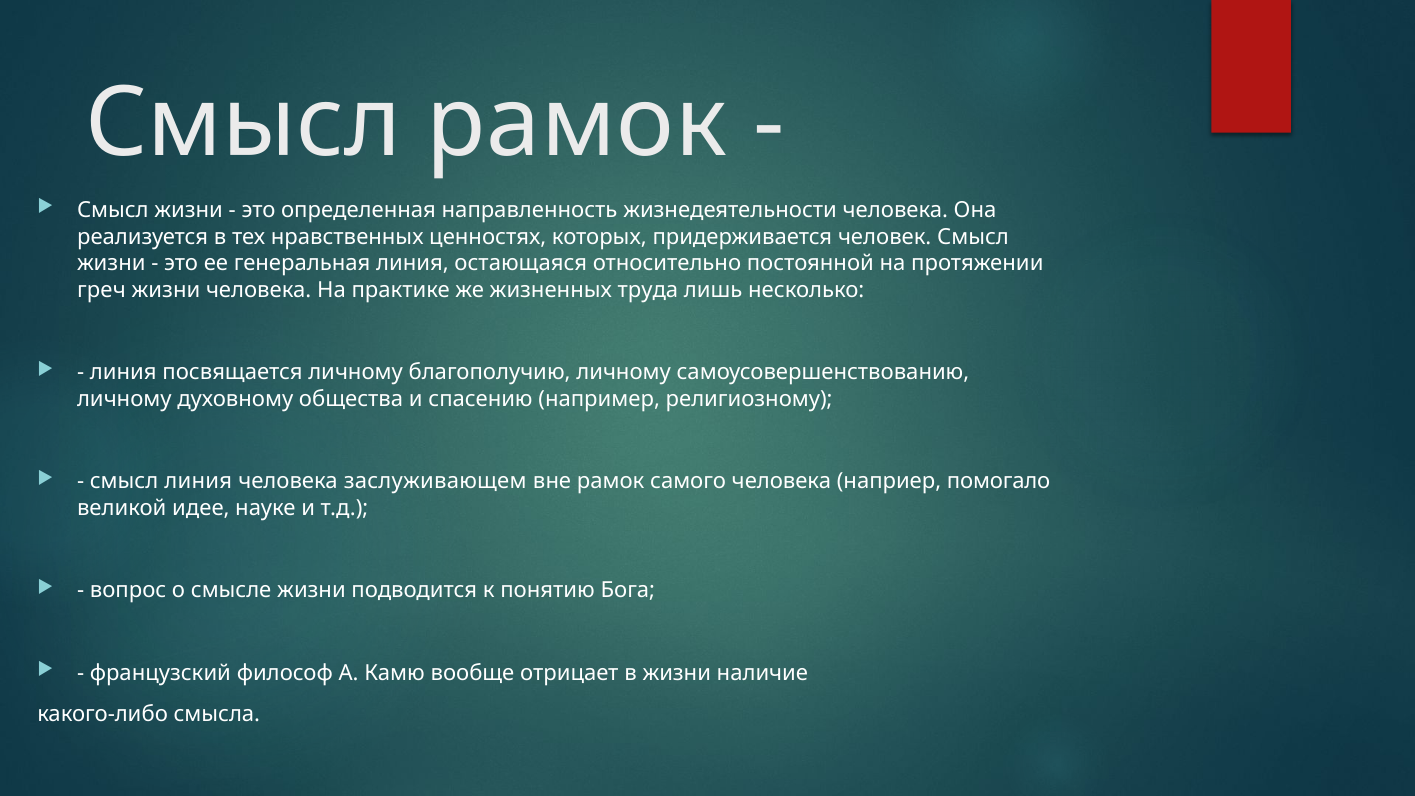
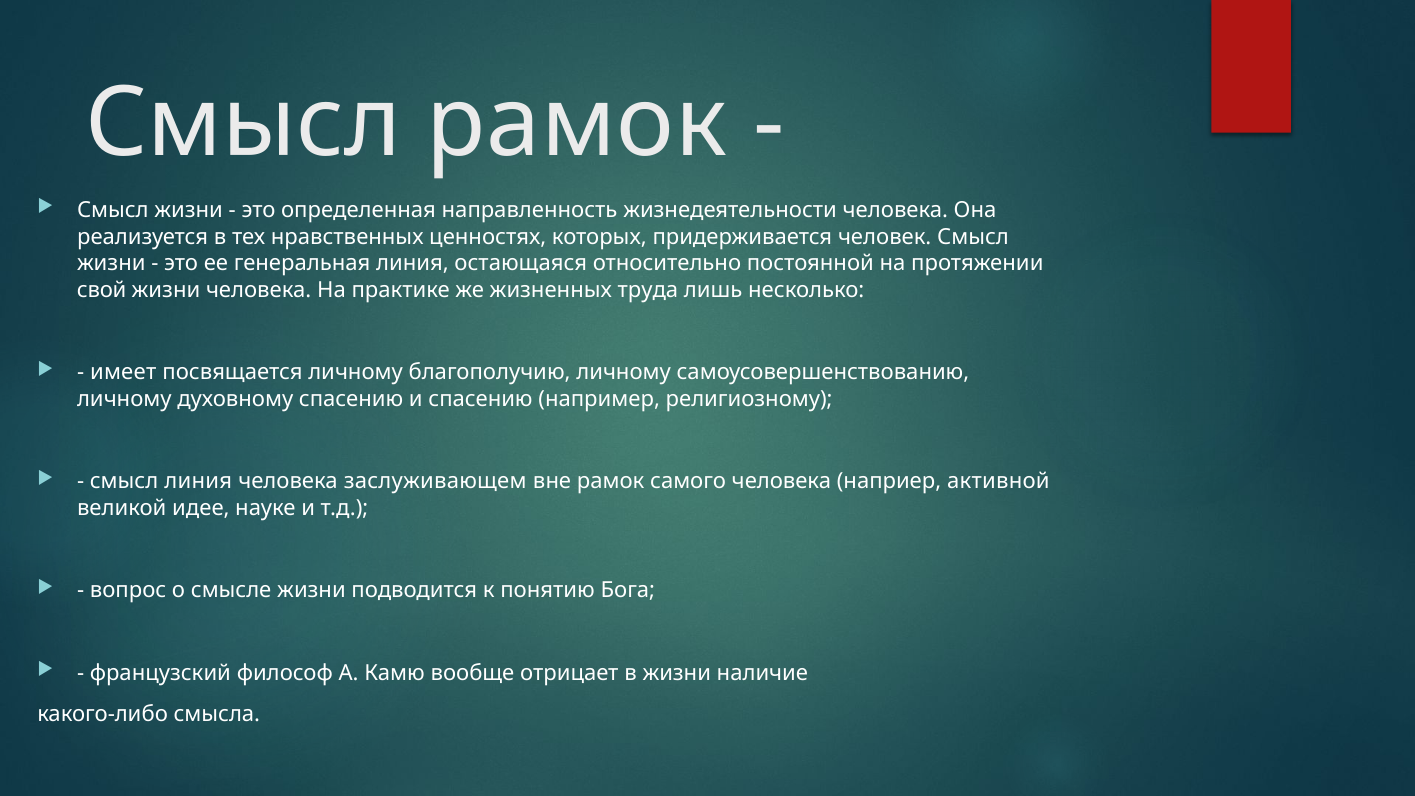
греч: греч -> свой
линия at (123, 372): линия -> имеет
духовному общества: общества -> спасению
помогало: помогало -> активной
